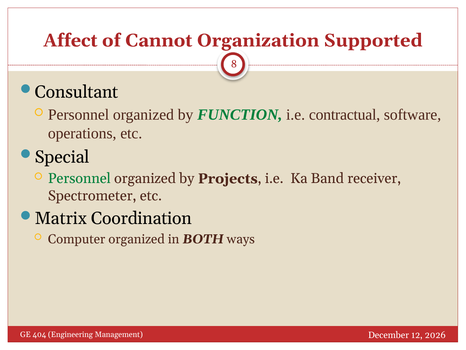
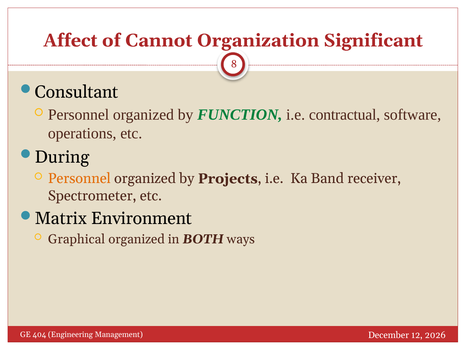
Supported: Supported -> Significant
Special: Special -> During
Personnel at (79, 178) colour: green -> orange
Coordination: Coordination -> Environment
Computer: Computer -> Graphical
